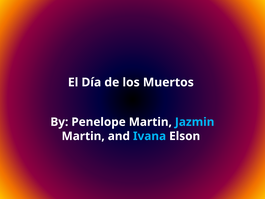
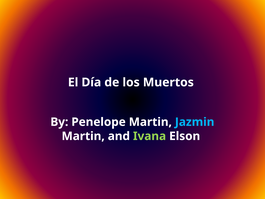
Ivana colour: light blue -> light green
